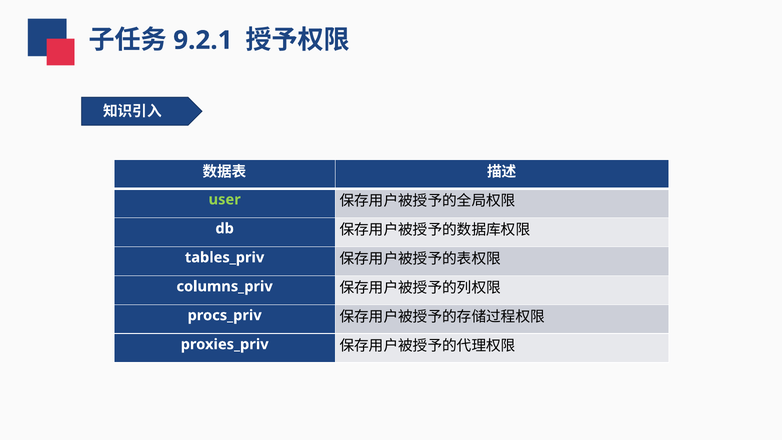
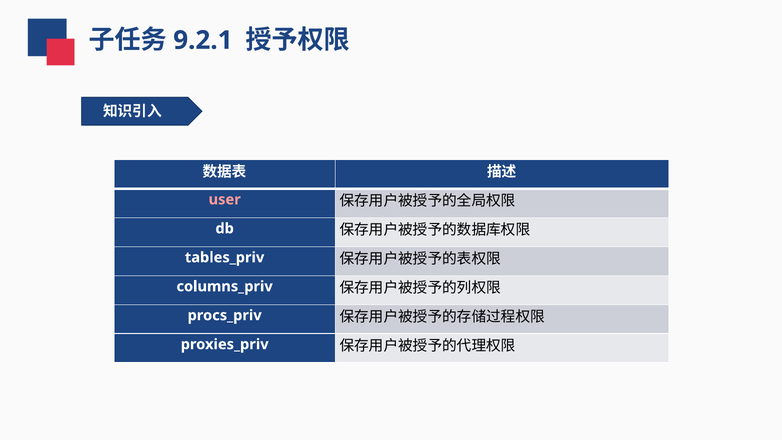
user colour: light green -> pink
